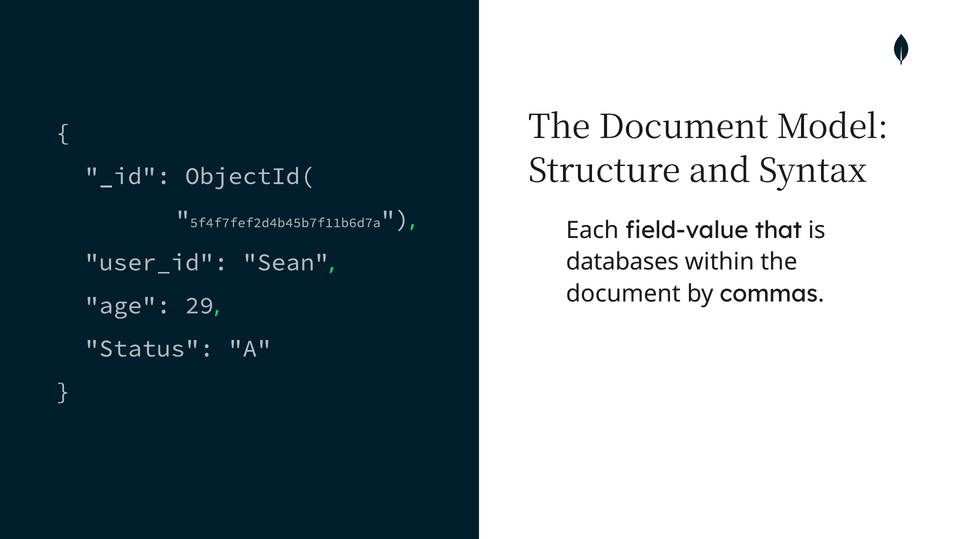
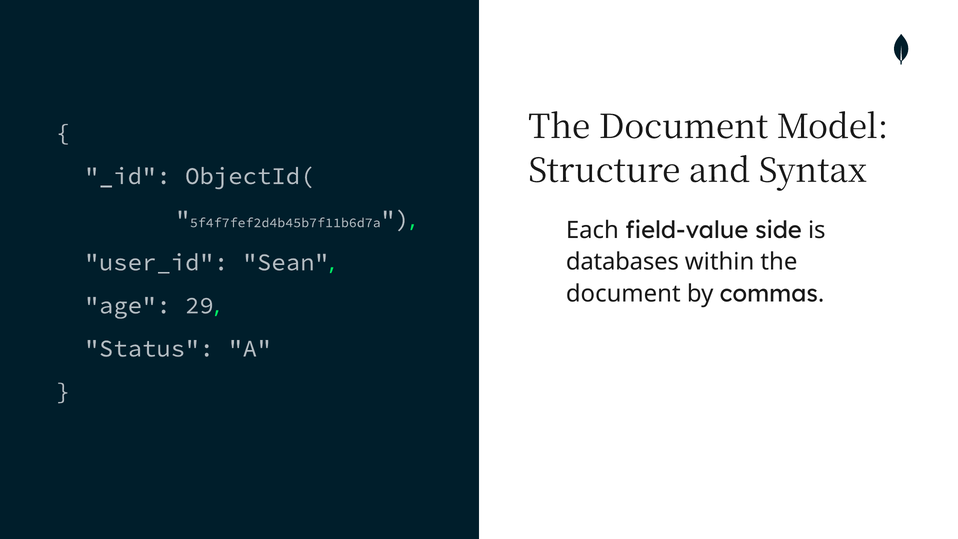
that: that -> side
